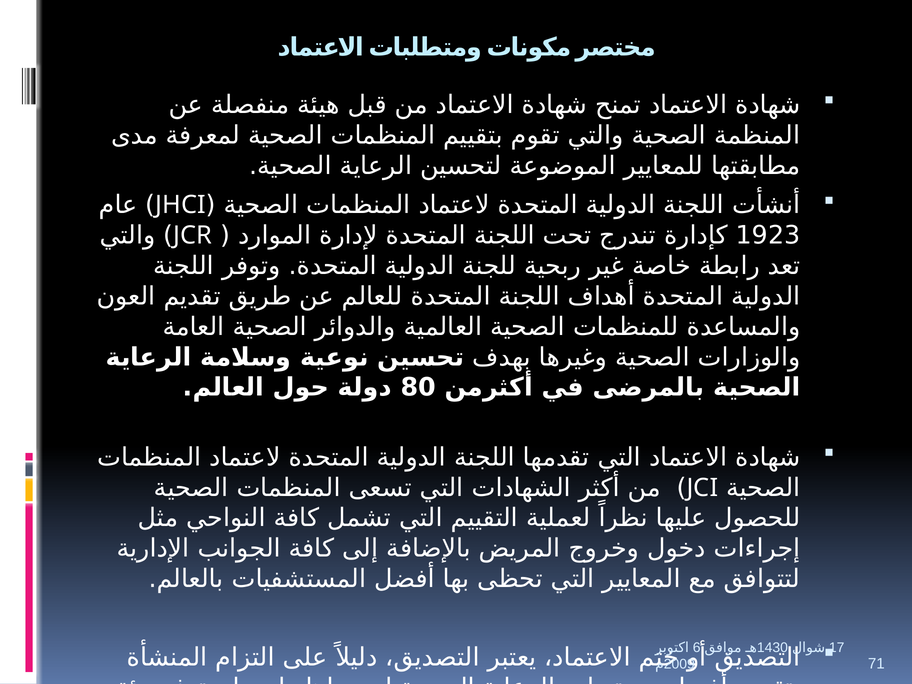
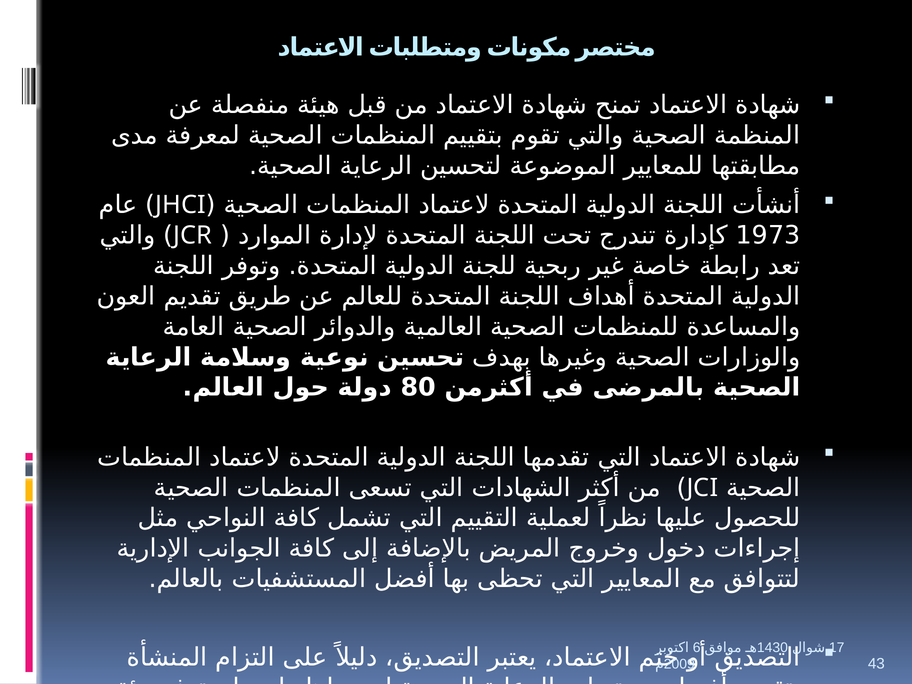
1923: 1923 -> 1973
71: 71 -> 43
